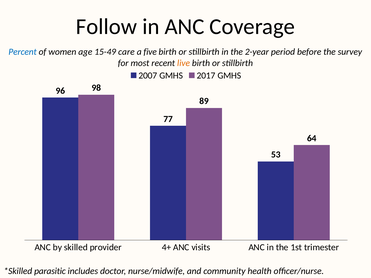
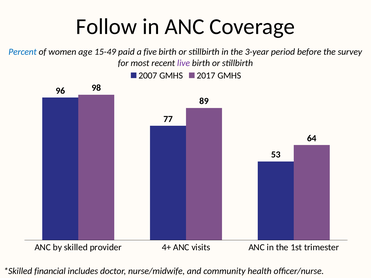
care: care -> paid
2-year: 2-year -> 3-year
live colour: orange -> purple
parasitic: parasitic -> financial
